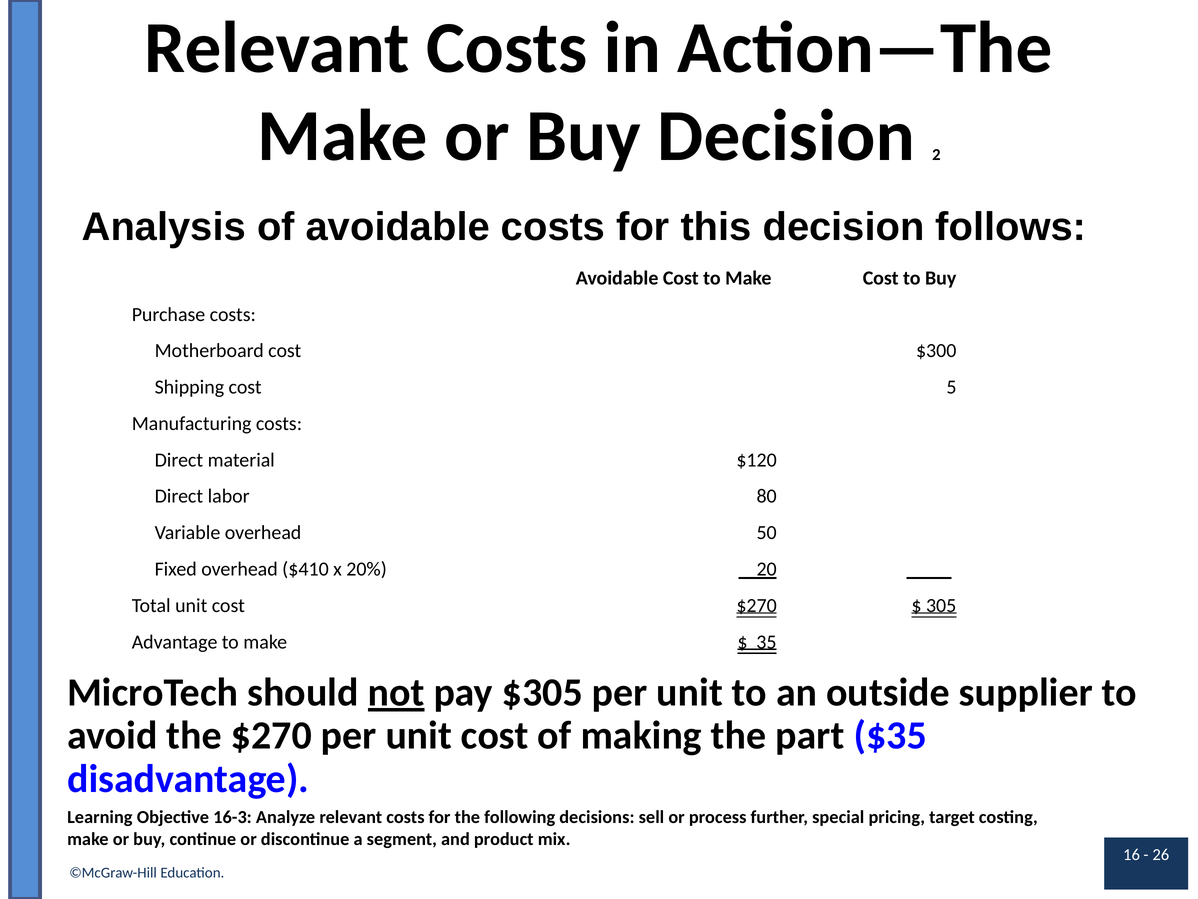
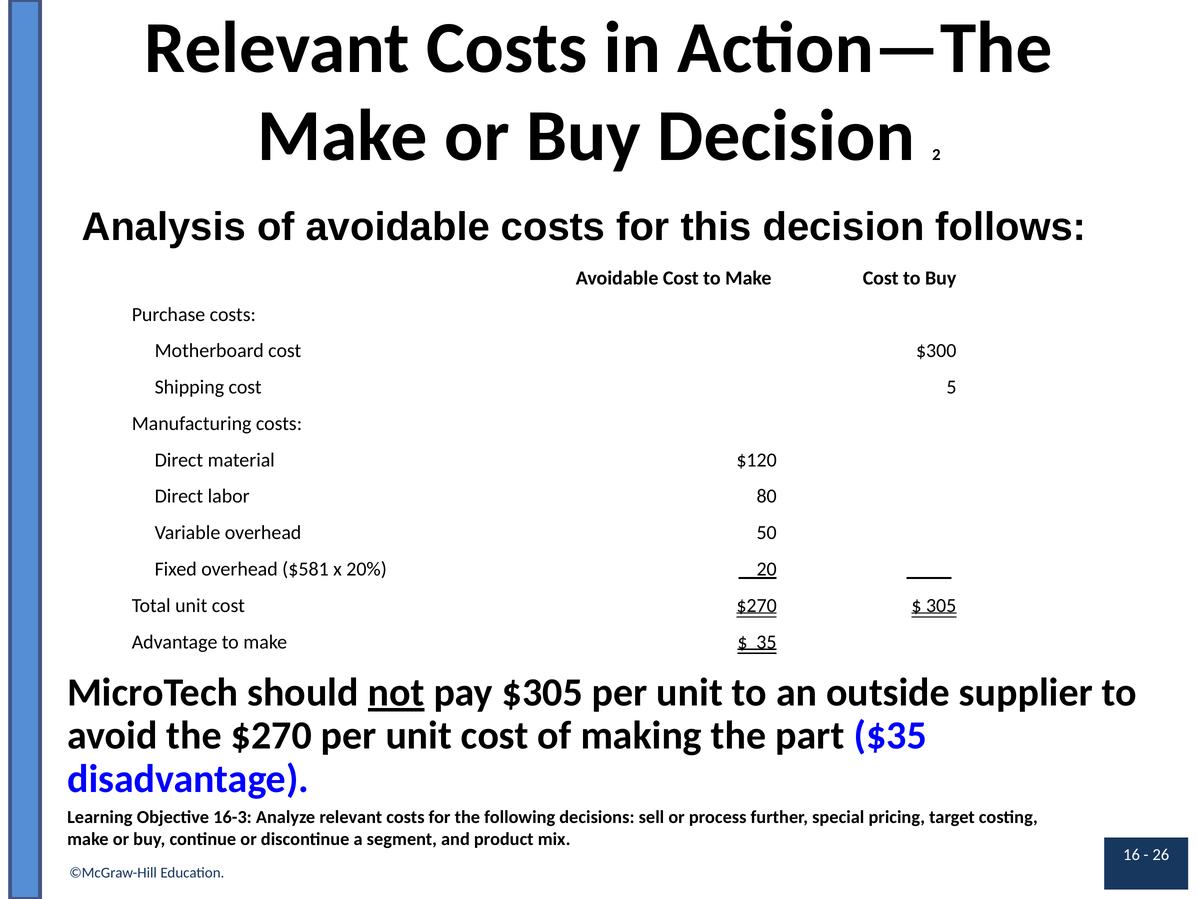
$410: $410 -> $581
